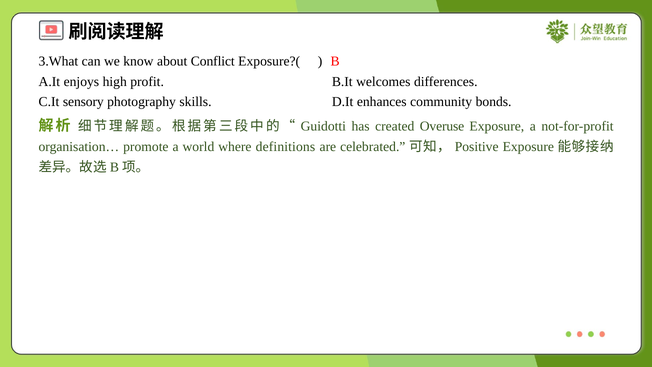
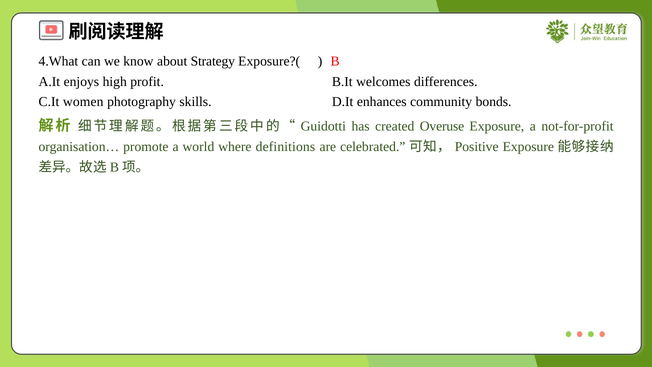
3.What: 3.What -> 4.What
Conflict: Conflict -> Strategy
sensory: sensory -> women
